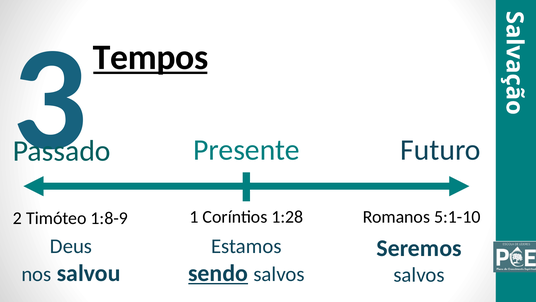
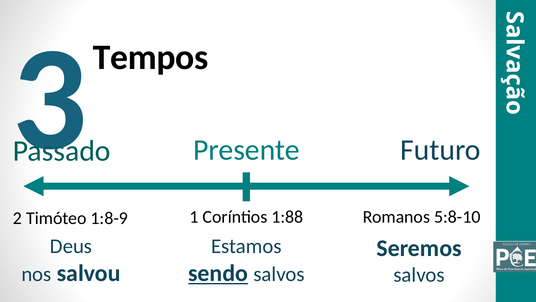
Tempos underline: present -> none
1:28: 1:28 -> 1:88
5:1-10: 5:1-10 -> 5:8-10
